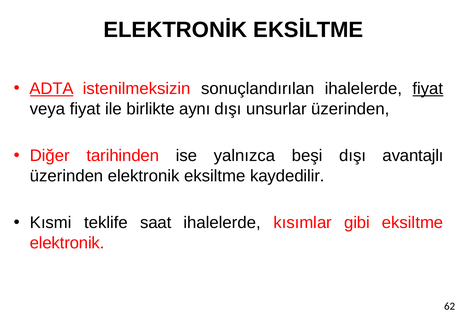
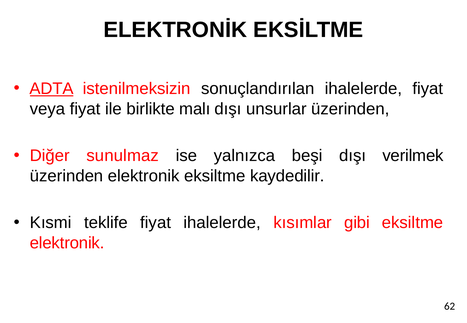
fiyat at (428, 89) underline: present -> none
aynı: aynı -> malı
tarihinden: tarihinden -> sunulmaz
avantajlı: avantajlı -> verilmek
teklife saat: saat -> fiyat
